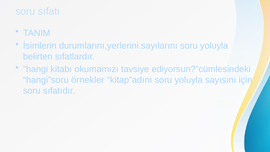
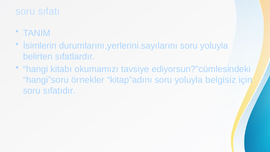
sayısını: sayısını -> belgisiz
